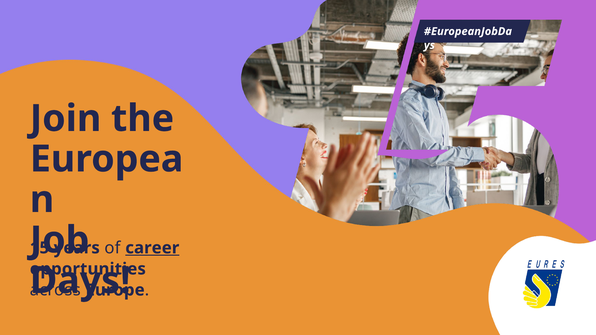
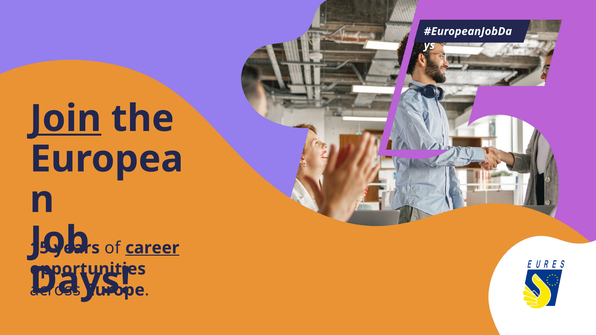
Join underline: none -> present
